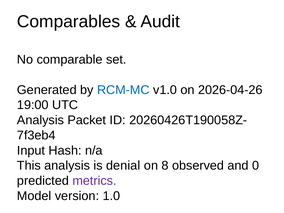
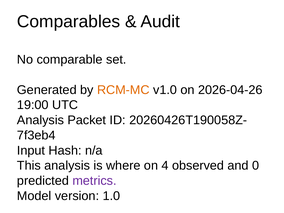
RCM-MC colour: blue -> orange
denial: denial -> where
8: 8 -> 4
